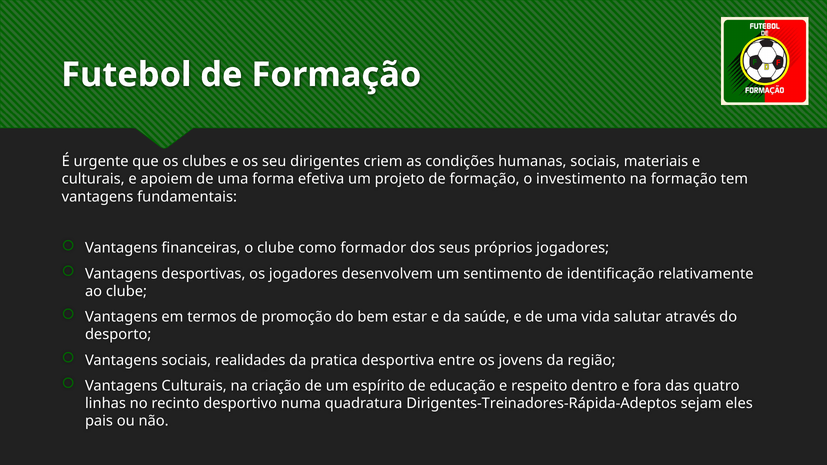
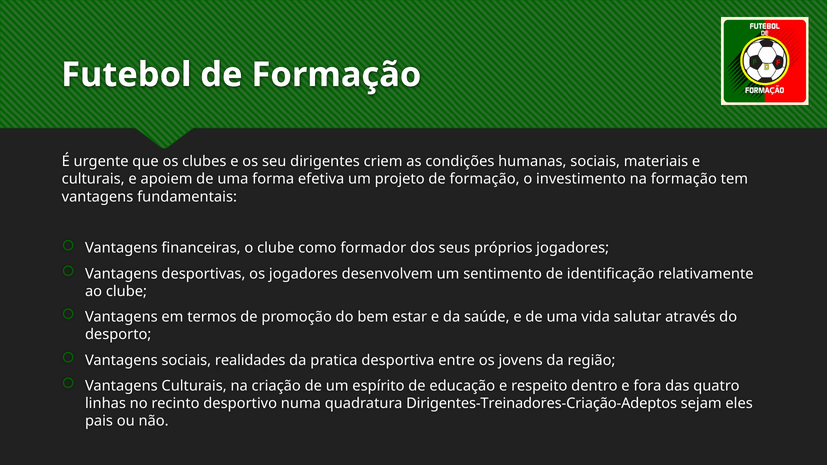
Dirigentes-Treinadores-Rápida-Adeptos: Dirigentes-Treinadores-Rápida-Adeptos -> Dirigentes-Treinadores-Criação-Adeptos
